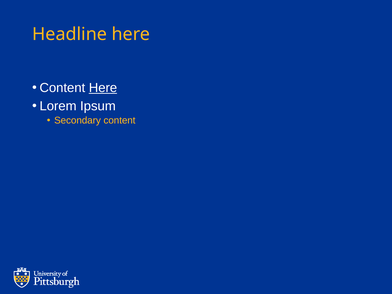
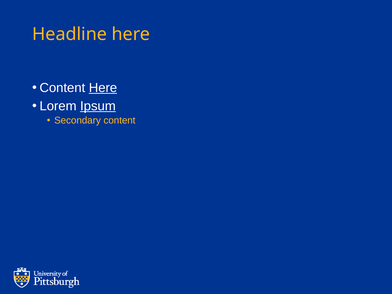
Ipsum underline: none -> present
